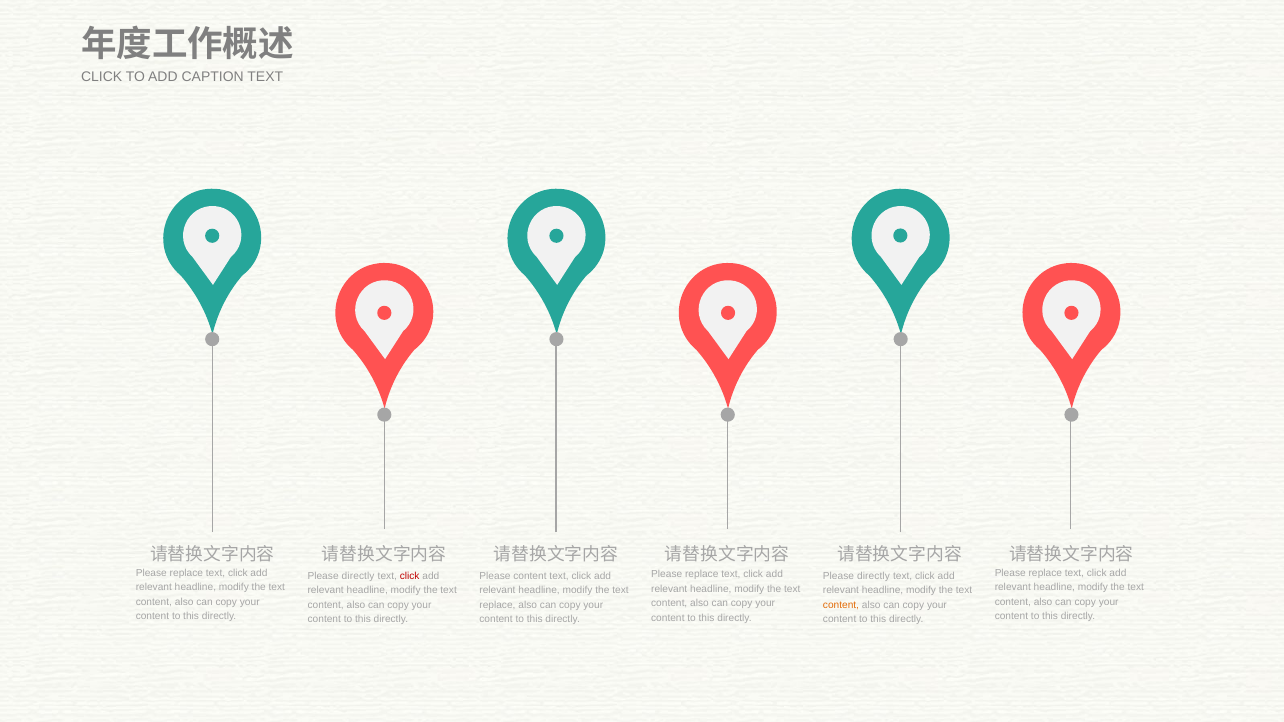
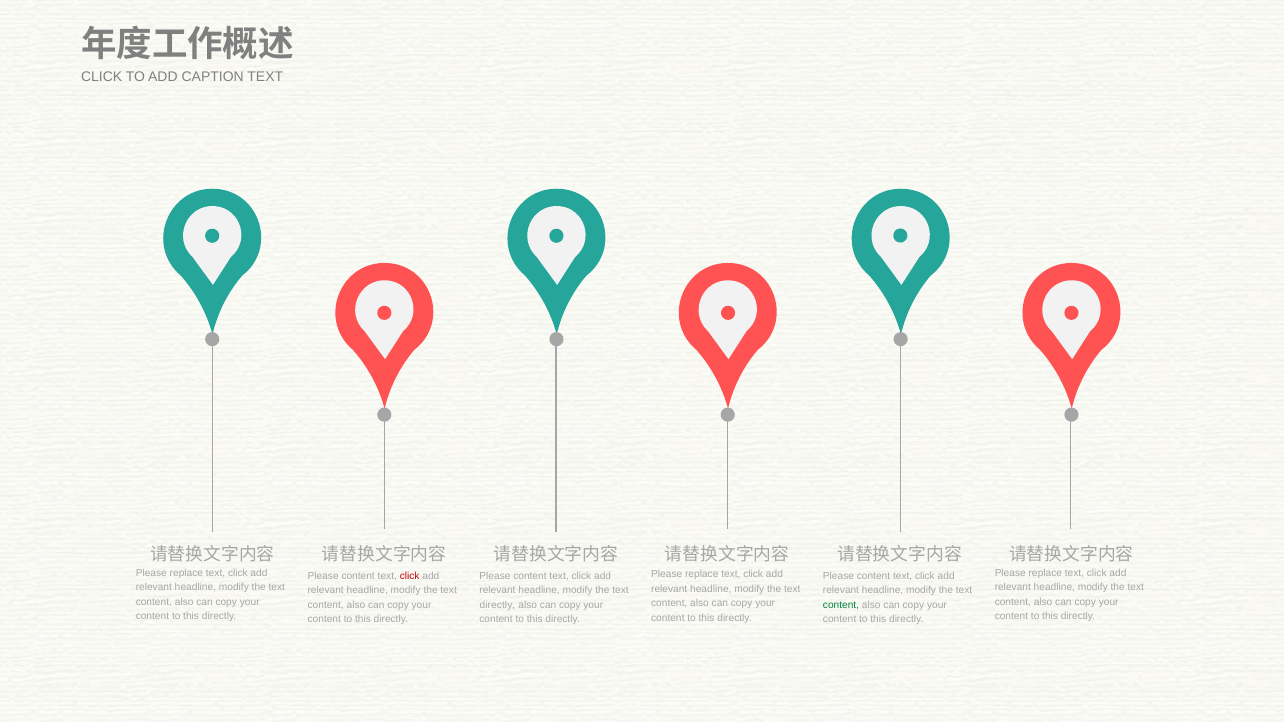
directly at (358, 576): directly -> content
directly at (873, 576): directly -> content
replace at (497, 605): replace -> directly
content at (841, 605) colour: orange -> green
